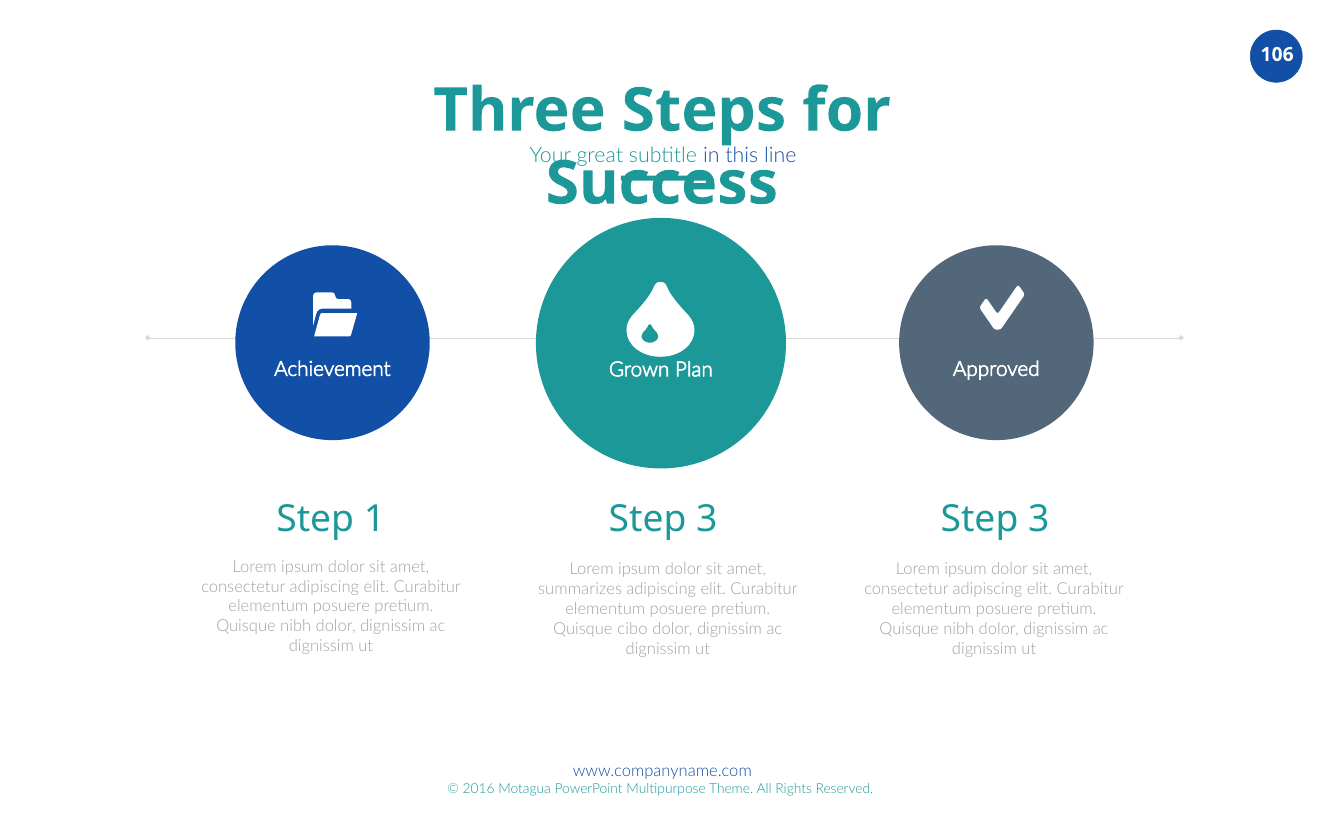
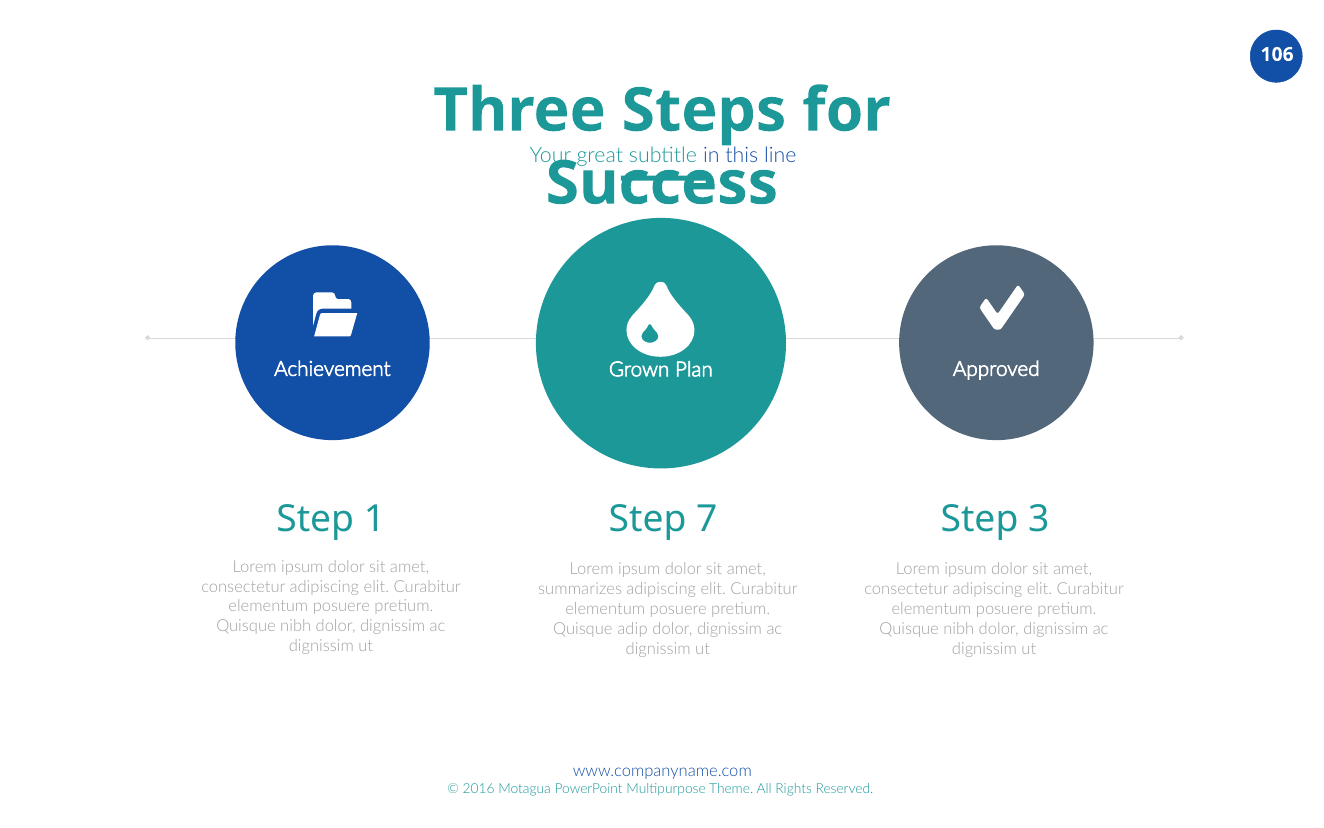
3 at (707, 519): 3 -> 7
cibo: cibo -> adip
